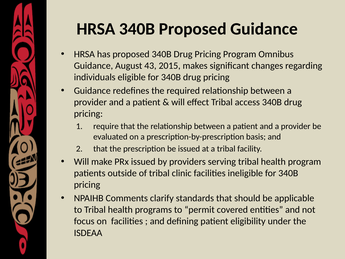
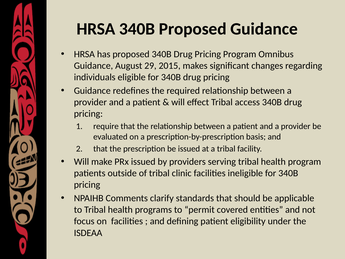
43: 43 -> 29
